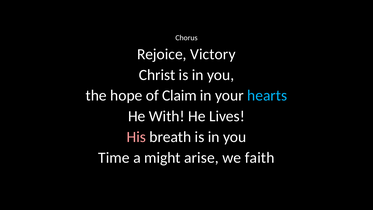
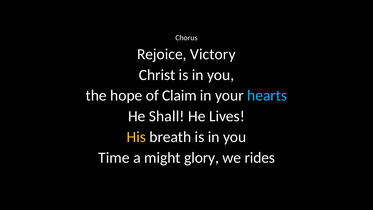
With: With -> Shall
His colour: pink -> yellow
arise: arise -> glory
faith: faith -> rides
